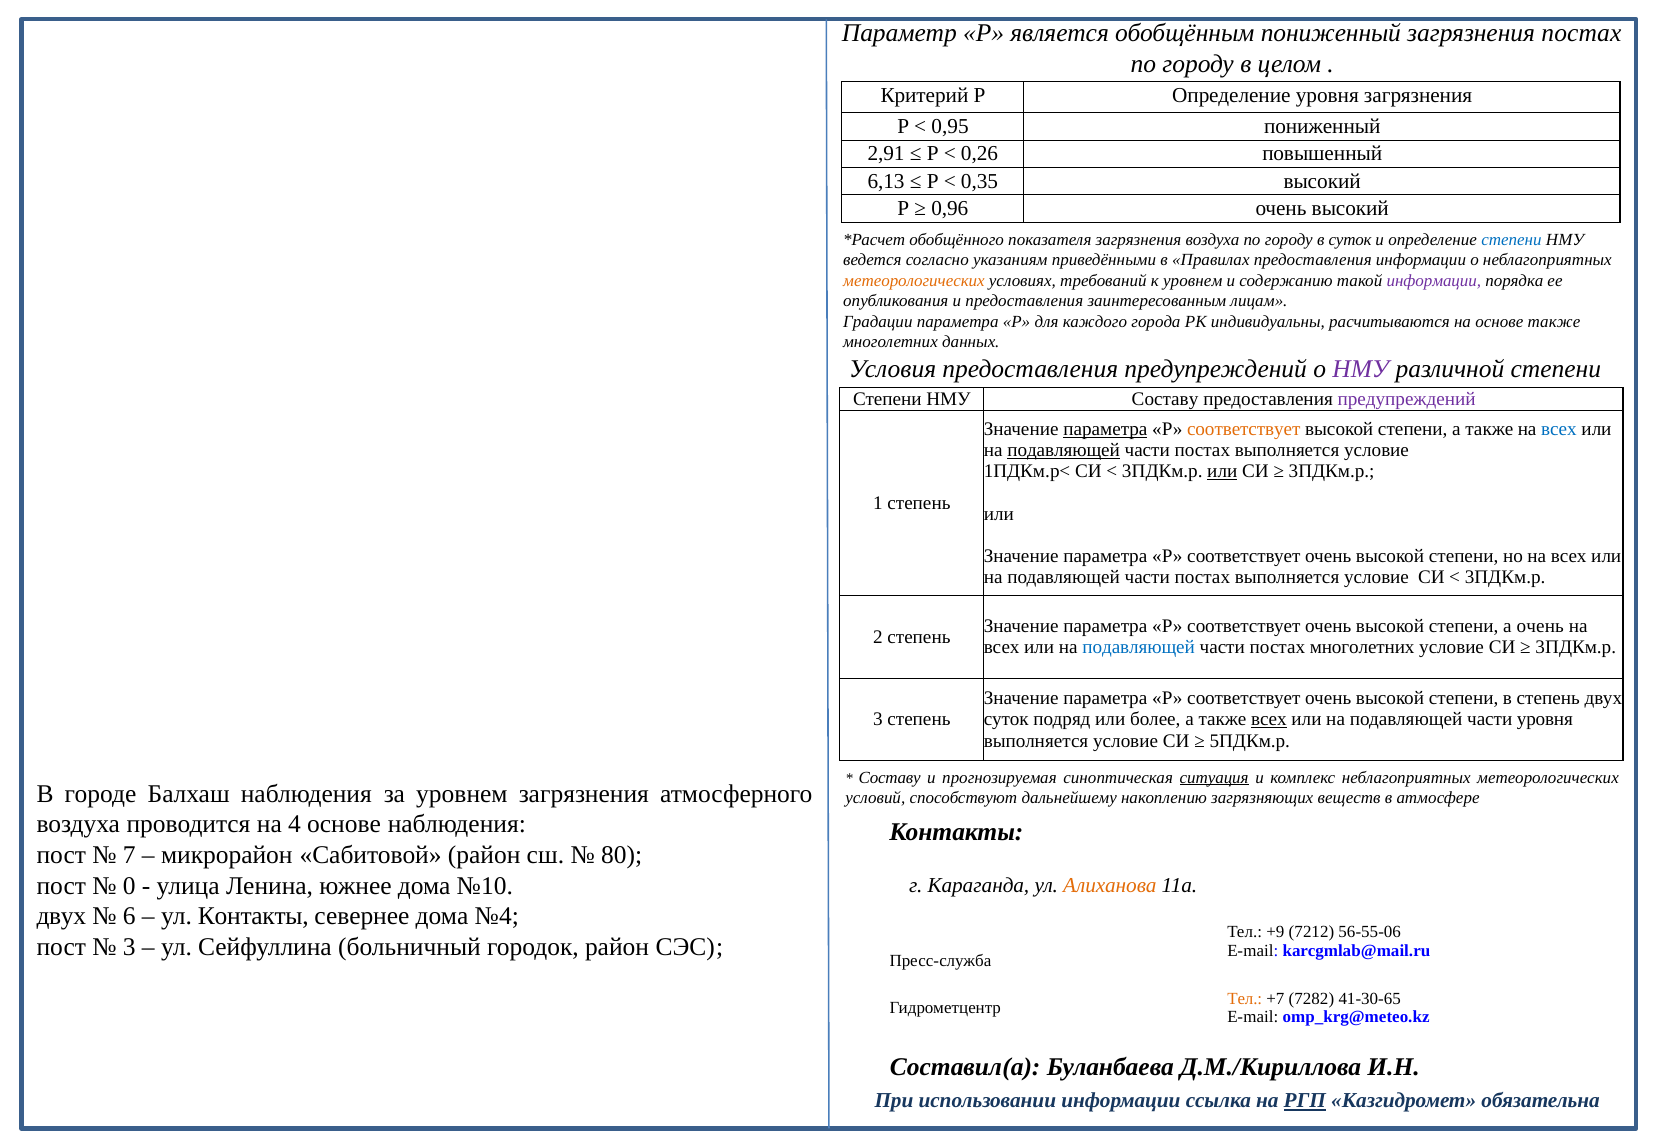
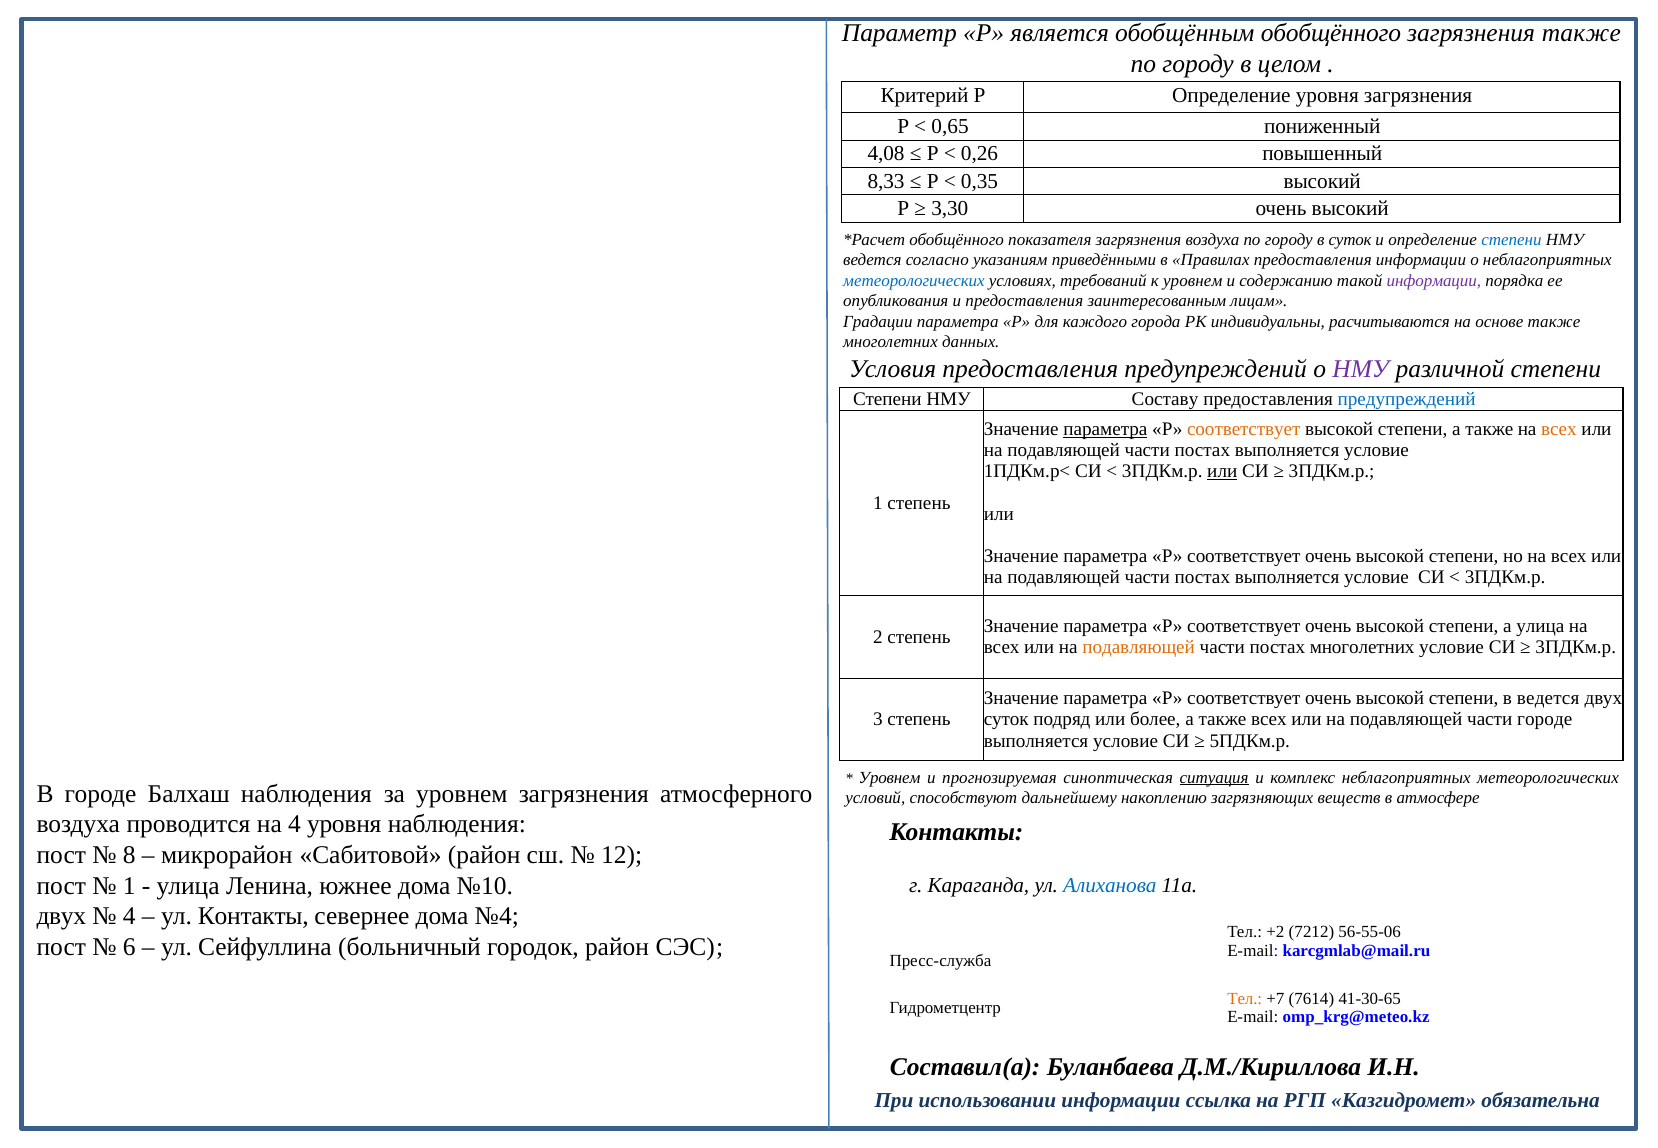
обобщённым пониженный: пониженный -> обобщённого
загрязнения постах: постах -> также
0,95: 0,95 -> 0,65
2,91: 2,91 -> 4,08
6,13: 6,13 -> 8,33
0,96: 0,96 -> 3,30
метеорологических at (914, 281) colour: orange -> blue
предупреждений at (1407, 399) colour: purple -> blue
всех at (1559, 429) colour: blue -> orange
подавляющей at (1064, 450) underline: present -> none
а очень: очень -> улица
подавляющей at (1139, 647) colour: blue -> orange
в степень: степень -> ведется
всех at (1269, 720) underline: present -> none
части уровня: уровня -> городе
Составу at (890, 777): Составу -> Уровнем
4 основе: основе -> уровня
7: 7 -> 8
80: 80 -> 12
0 at (129, 886): 0 -> 1
Алиханова colour: orange -> blue
6 at (129, 916): 6 -> 4
+9: +9 -> +2
3 at (129, 947): 3 -> 6
7282: 7282 -> 7614
РГП underline: present -> none
